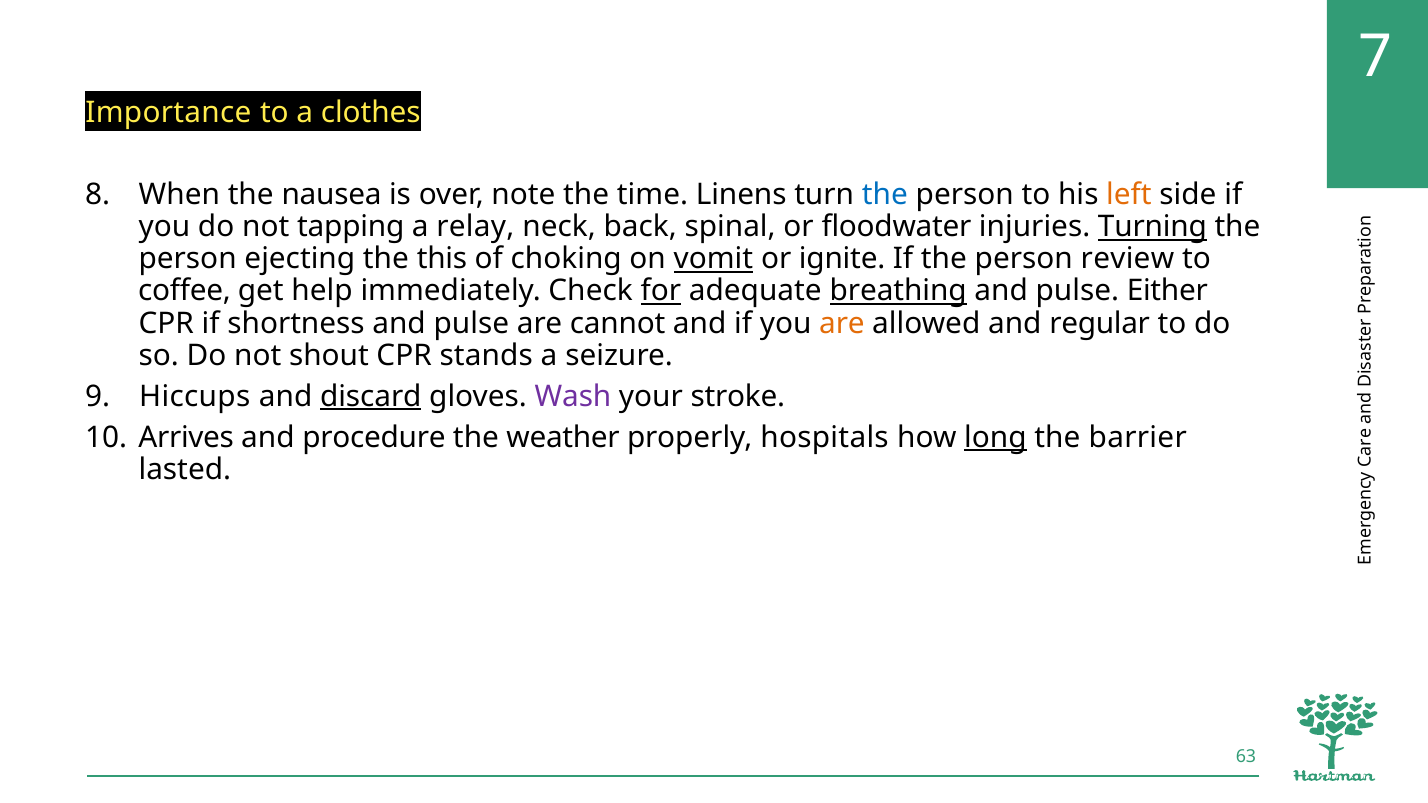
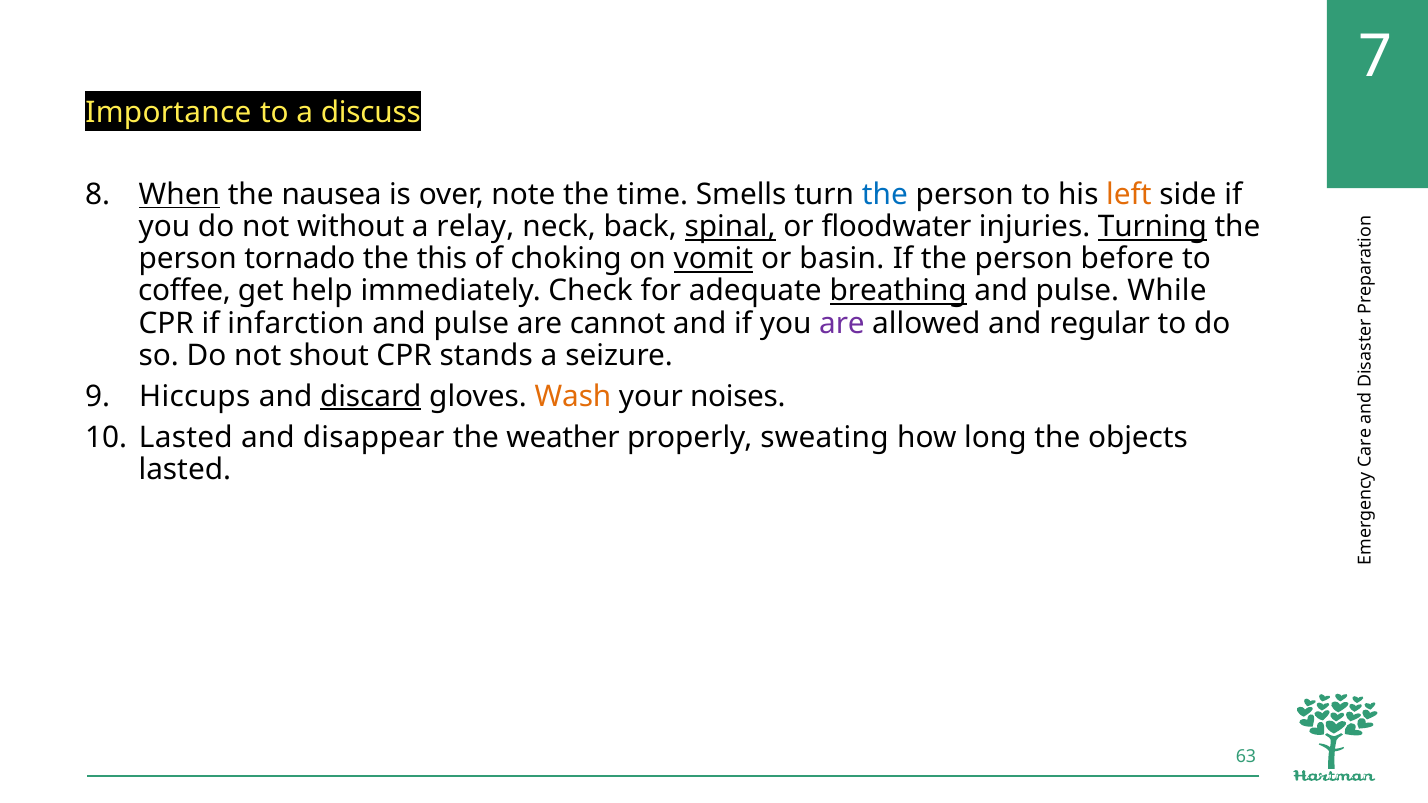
clothes: clothes -> discuss
When underline: none -> present
Linens: Linens -> Smells
tapping: tapping -> without
spinal underline: none -> present
ejecting: ejecting -> tornado
ignite: ignite -> basin
review: review -> before
for underline: present -> none
Either: Either -> While
shortness: shortness -> infarction
are at (842, 323) colour: orange -> purple
Wash colour: purple -> orange
stroke: stroke -> noises
Arrives at (186, 438): Arrives -> Lasted
procedure: procedure -> disappear
hospitals: hospitals -> sweating
long underline: present -> none
barrier: barrier -> objects
